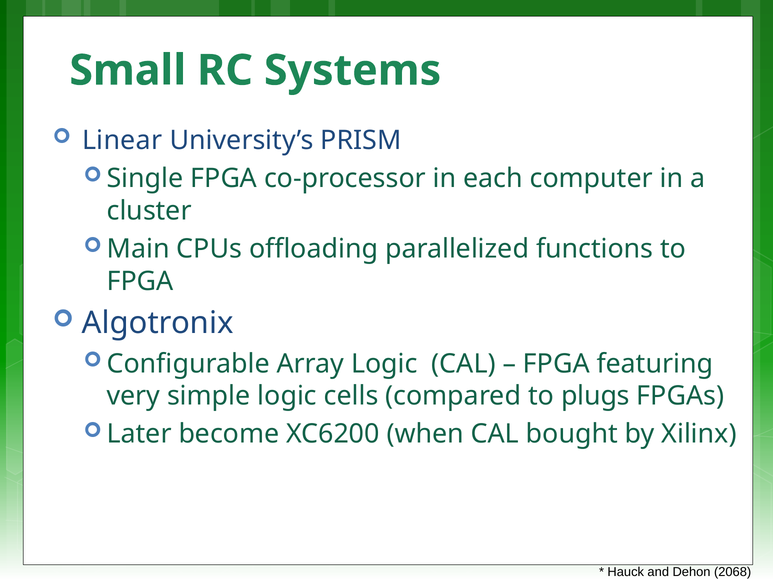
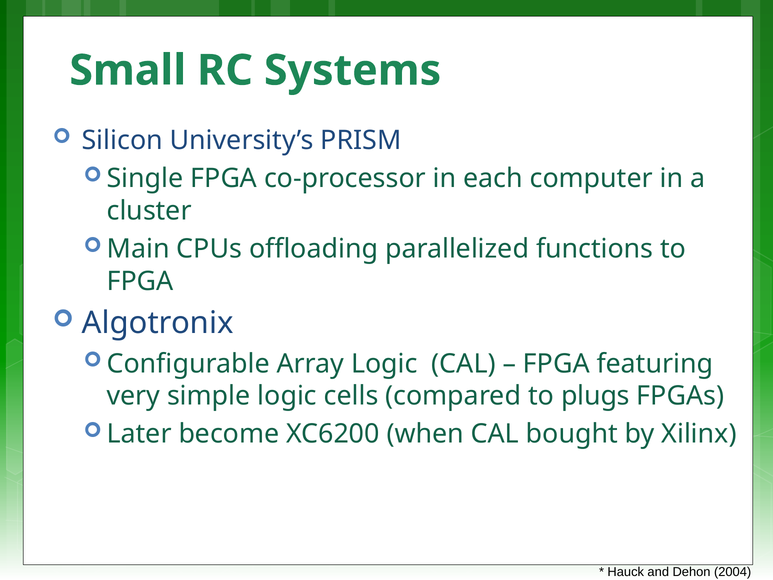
Linear: Linear -> Silicon
2068: 2068 -> 2004
